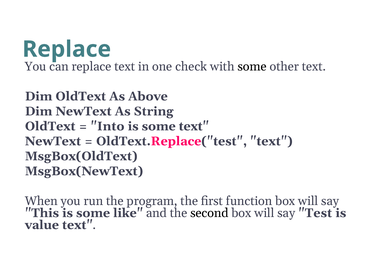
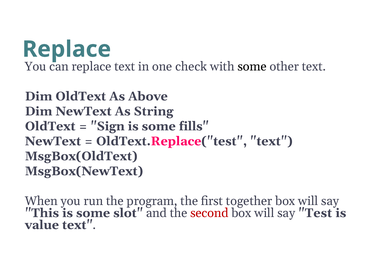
Into: Into -> Sign
some text: text -> fills
function: function -> together
like: like -> slot
second colour: black -> red
